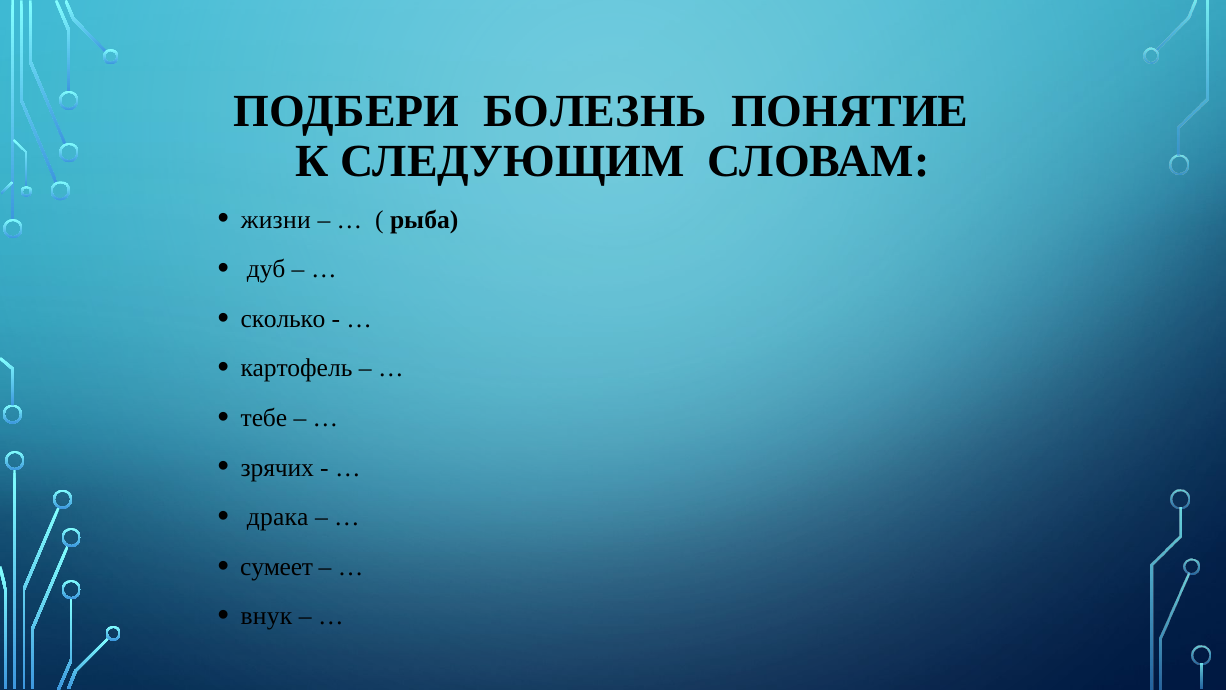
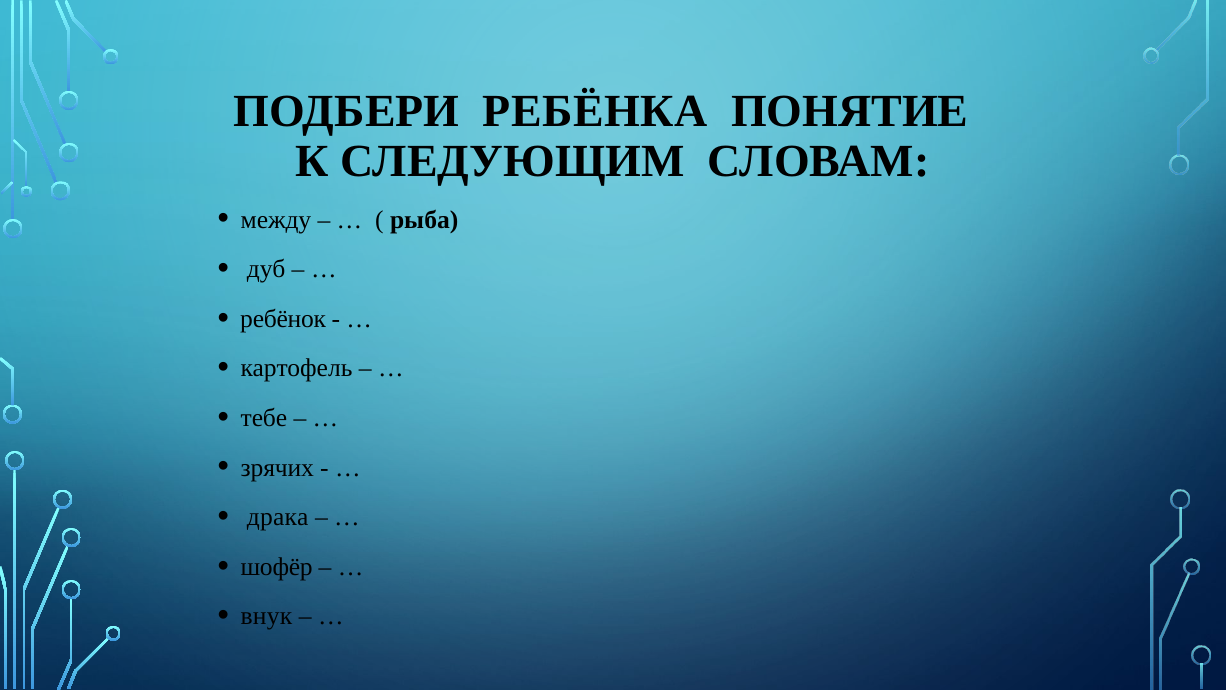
БОЛЕЗНЬ: БОЛЕЗНЬ -> РЕБЁНКА
жизни: жизни -> между
сколько: сколько -> ребёнок
сумеет: сумеет -> шофёр
